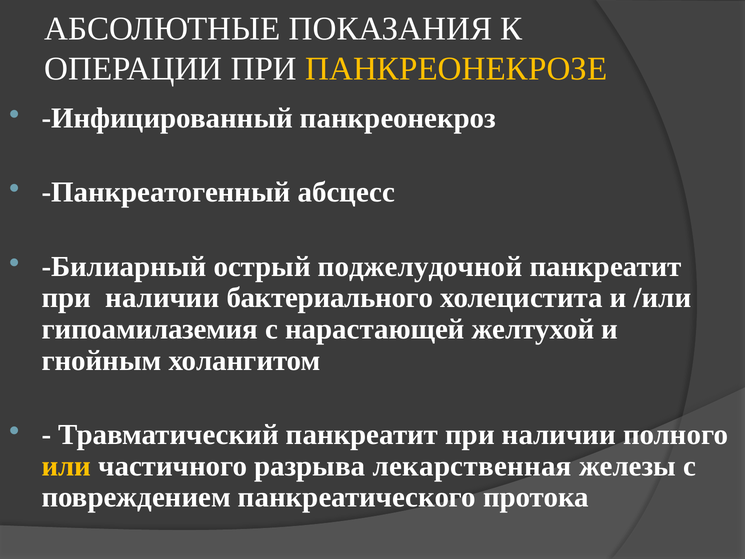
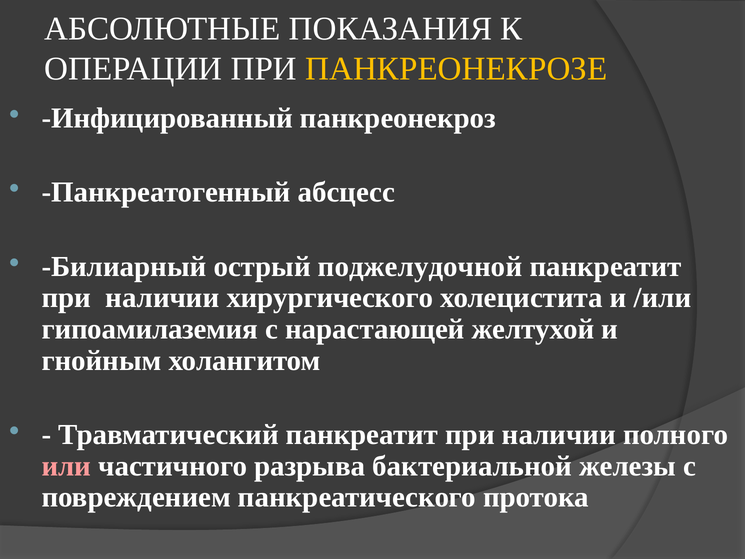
бактериального: бактериального -> хирургического
или colour: yellow -> pink
лекарственная: лекарственная -> бактериальной
